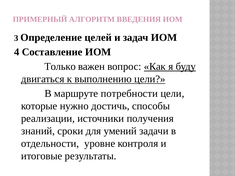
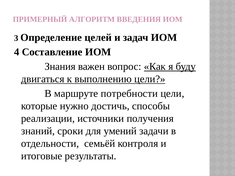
Только: Только -> Знания
уровне: уровне -> семьёй
